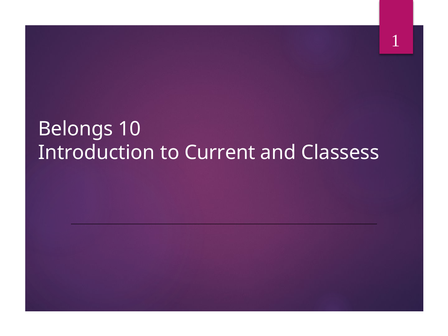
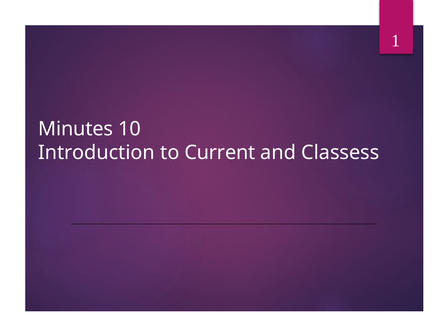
Belongs: Belongs -> Minutes
